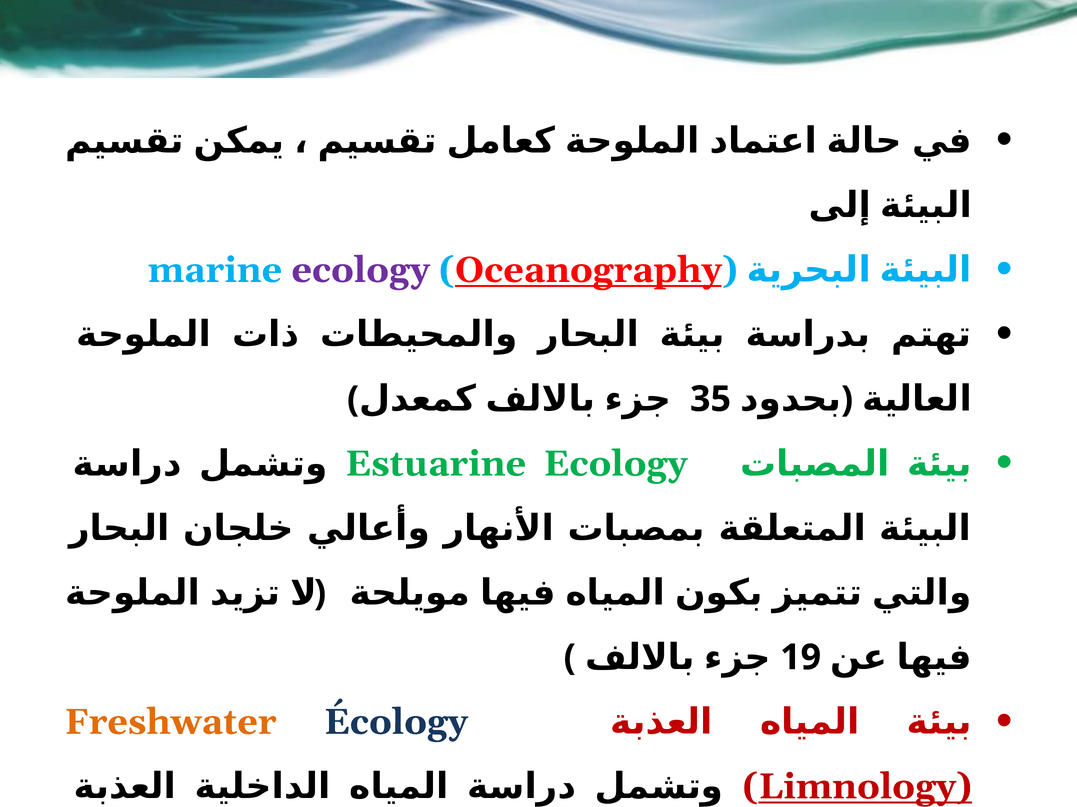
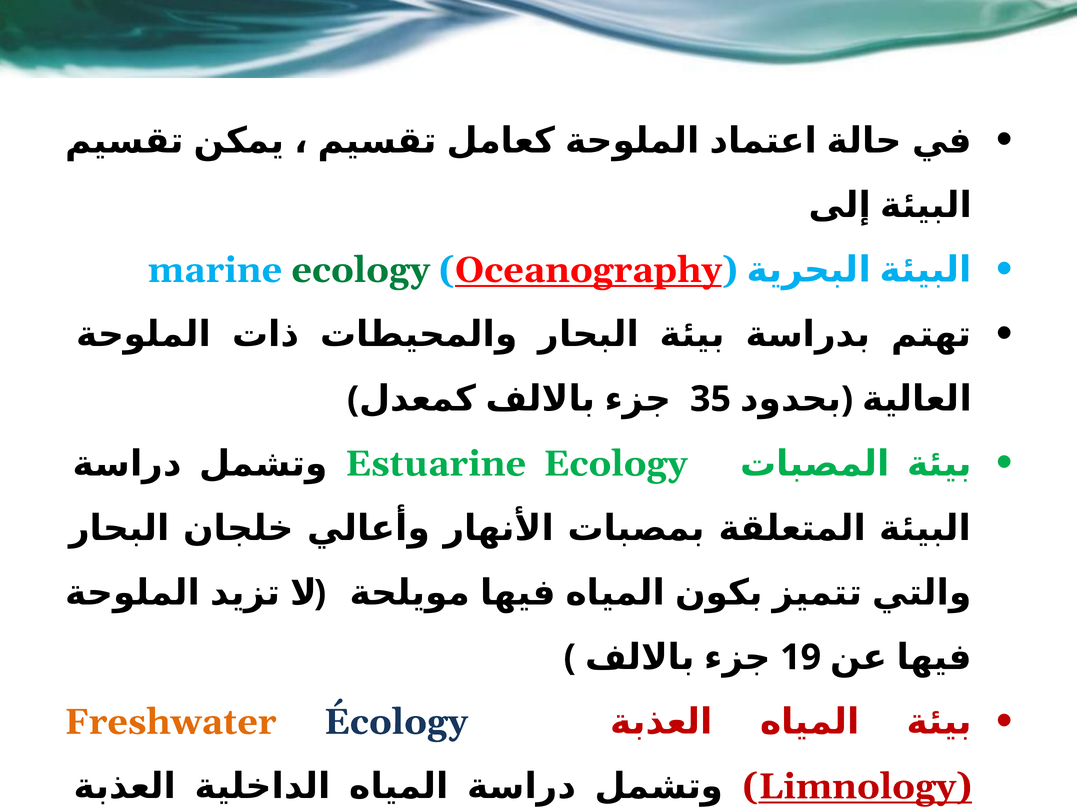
ecology at (361, 270) colour: purple -> green
